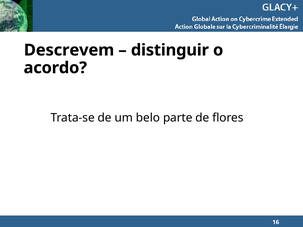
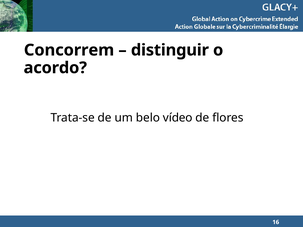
Descrevem: Descrevem -> Concorrem
parte: parte -> vídeo
